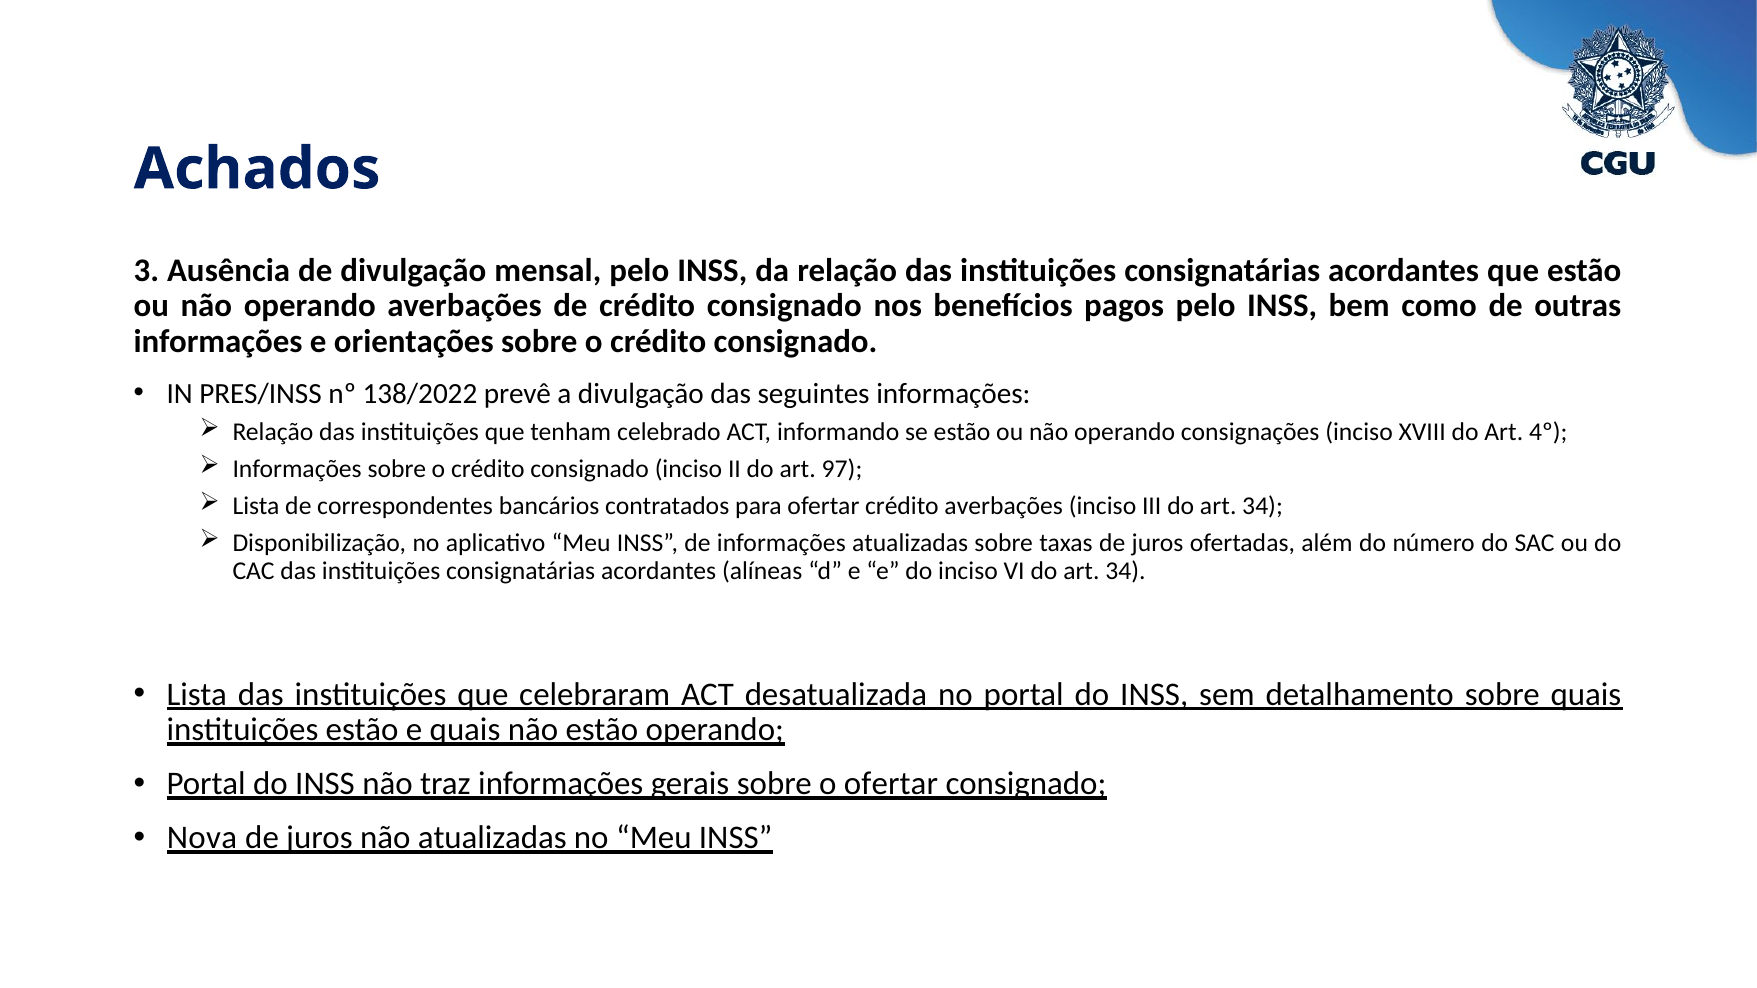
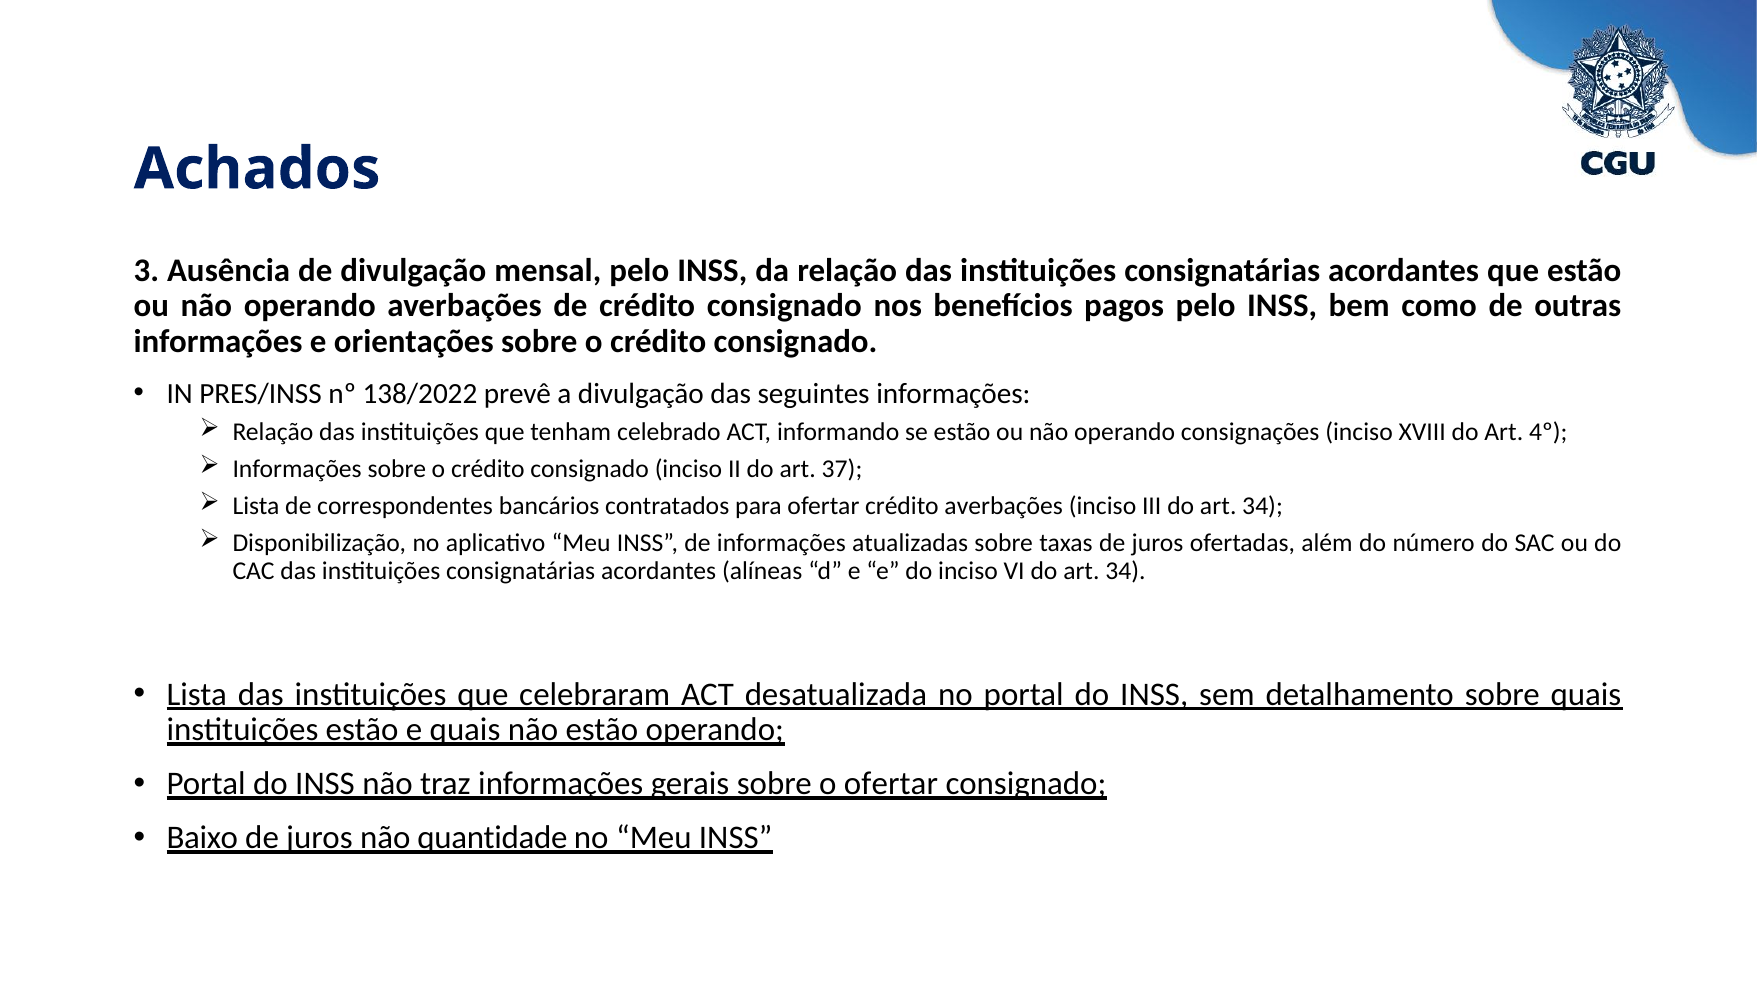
97: 97 -> 37
Nova: Nova -> Baixo
não atualizadas: atualizadas -> quantidade
